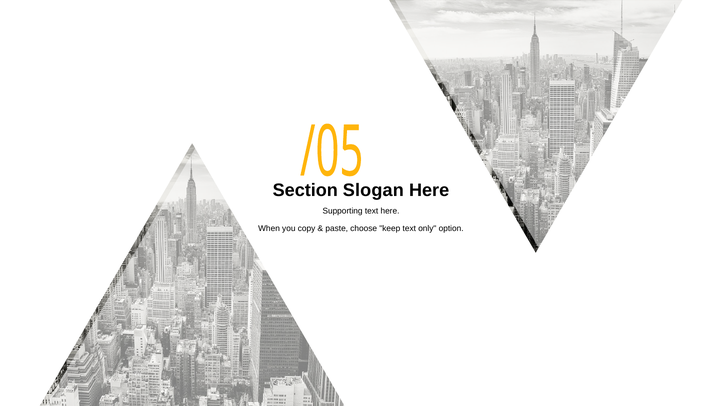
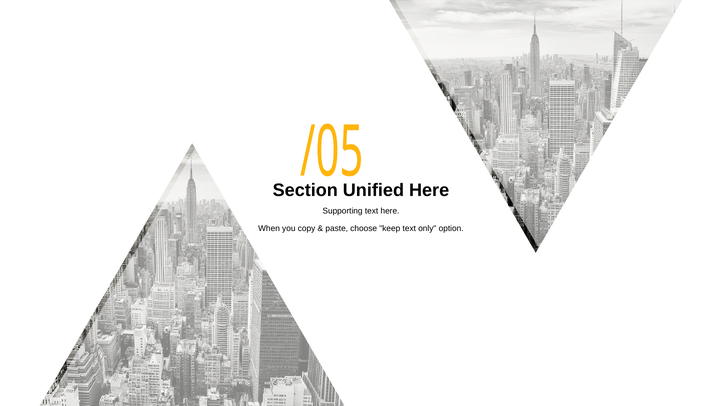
Slogan: Slogan -> Unified
